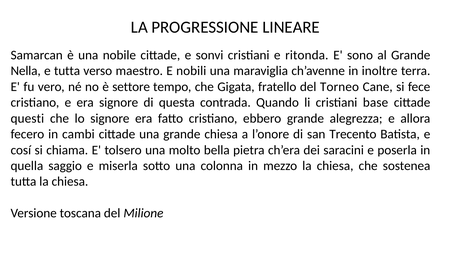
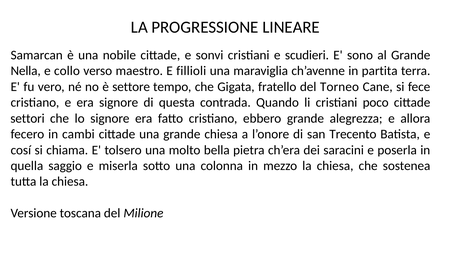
ritonda: ritonda -> scudieri
e tutta: tutta -> collo
nobili: nobili -> fillioli
inoltre: inoltre -> partita
base: base -> poco
questi: questi -> settori
